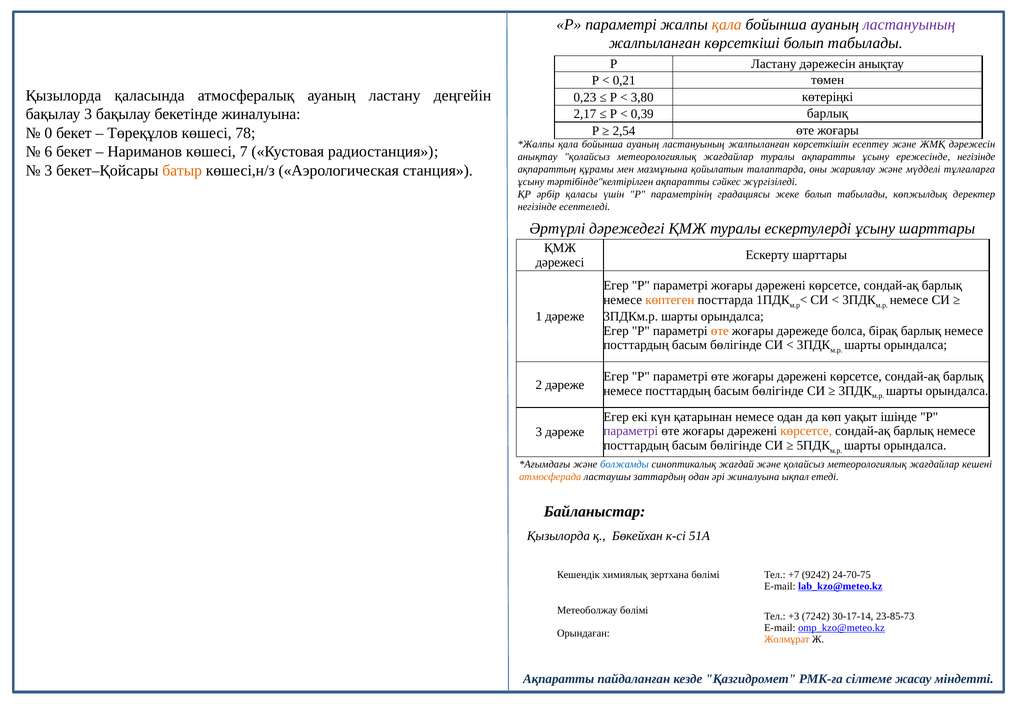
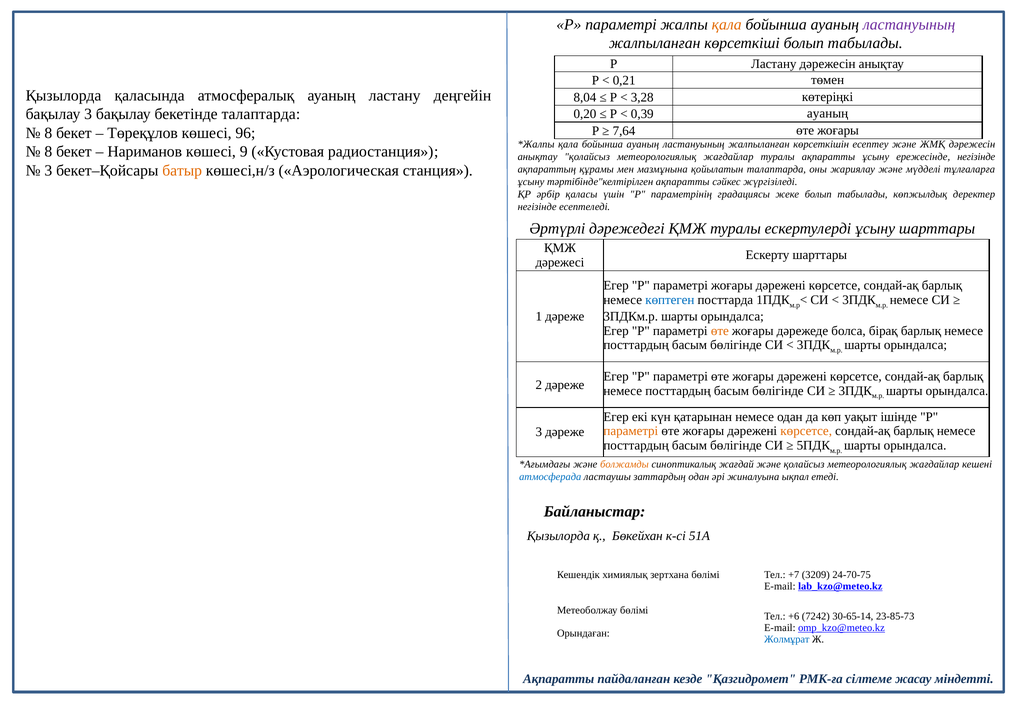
0,23: 0,23 -> 8,04
3,80: 3,80 -> 3,28
бекетінде жиналуына: жиналуына -> талаптарда
2,17: 2,17 -> 0,20
0,39 барлық: барлық -> ауаның
2,54: 2,54 -> 7,64
0 at (48, 133): 0 -> 8
78: 78 -> 96
6 at (48, 152): 6 -> 8
7: 7 -> 9
көптеген colour: orange -> blue
параметрі at (631, 431) colour: purple -> orange
болжамды colour: blue -> orange
атмосферада colour: orange -> blue
9242: 9242 -> 3209
+3: +3 -> +6
30-17-14: 30-17-14 -> 30-65-14
Жолмұрат colour: orange -> blue
